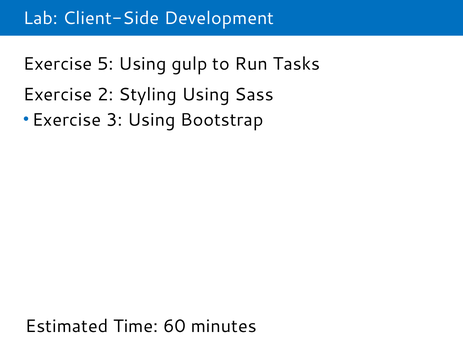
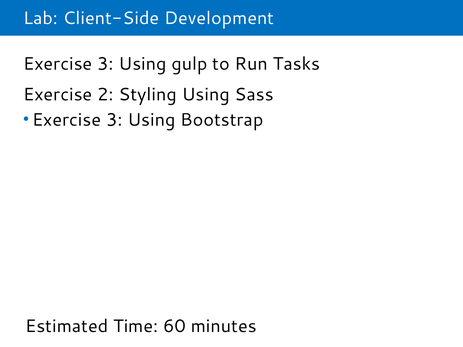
5 at (105, 64): 5 -> 3
